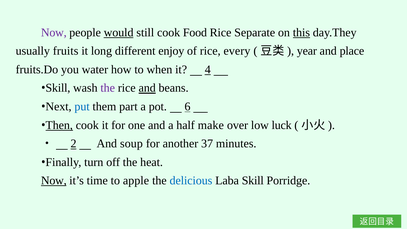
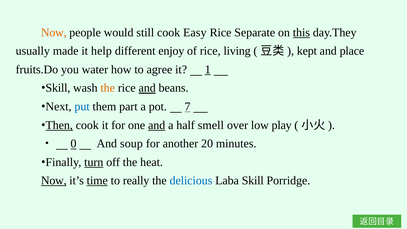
Now at (54, 32) colour: purple -> orange
would underline: present -> none
Food: Food -> Easy
fruits: fruits -> made
long: long -> help
every: every -> living
year: year -> kept
when: when -> agree
4: 4 -> 1
the at (108, 88) colour: purple -> orange
6: 6 -> 7
and at (157, 125) underline: none -> present
make: make -> smell
luck: luck -> play
2: 2 -> 0
37: 37 -> 20
turn underline: none -> present
time underline: none -> present
apple: apple -> really
